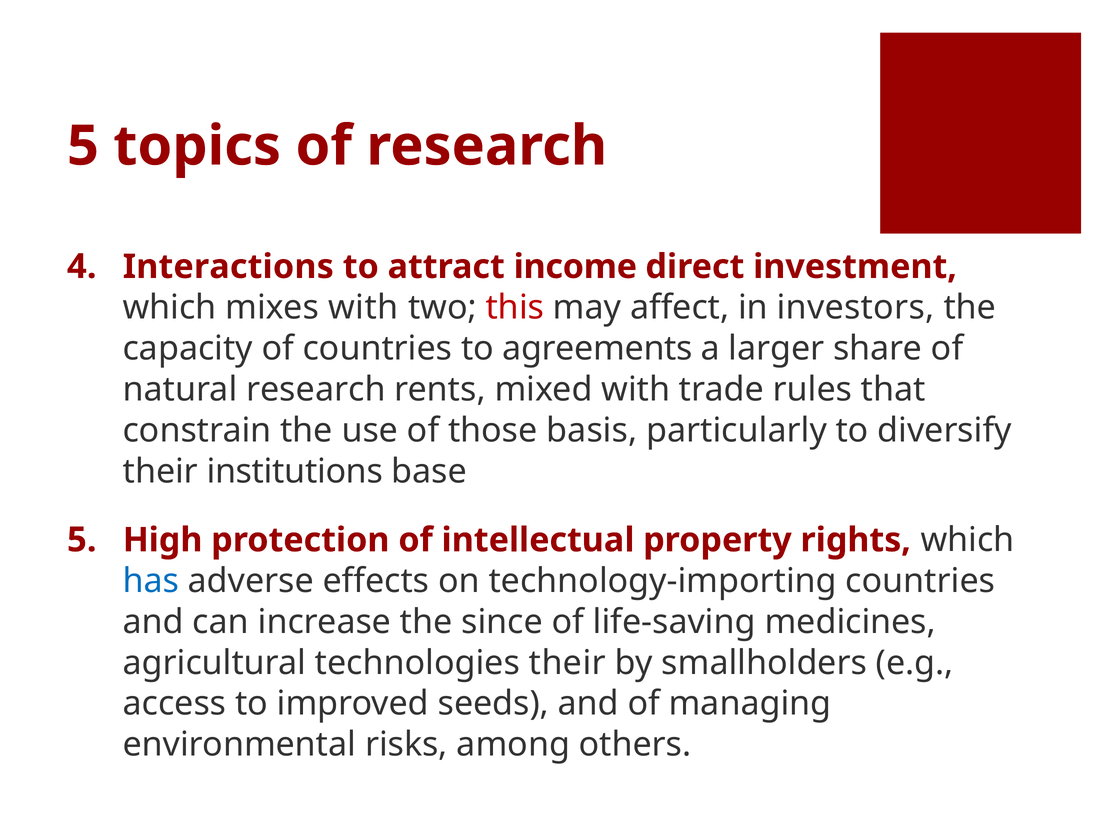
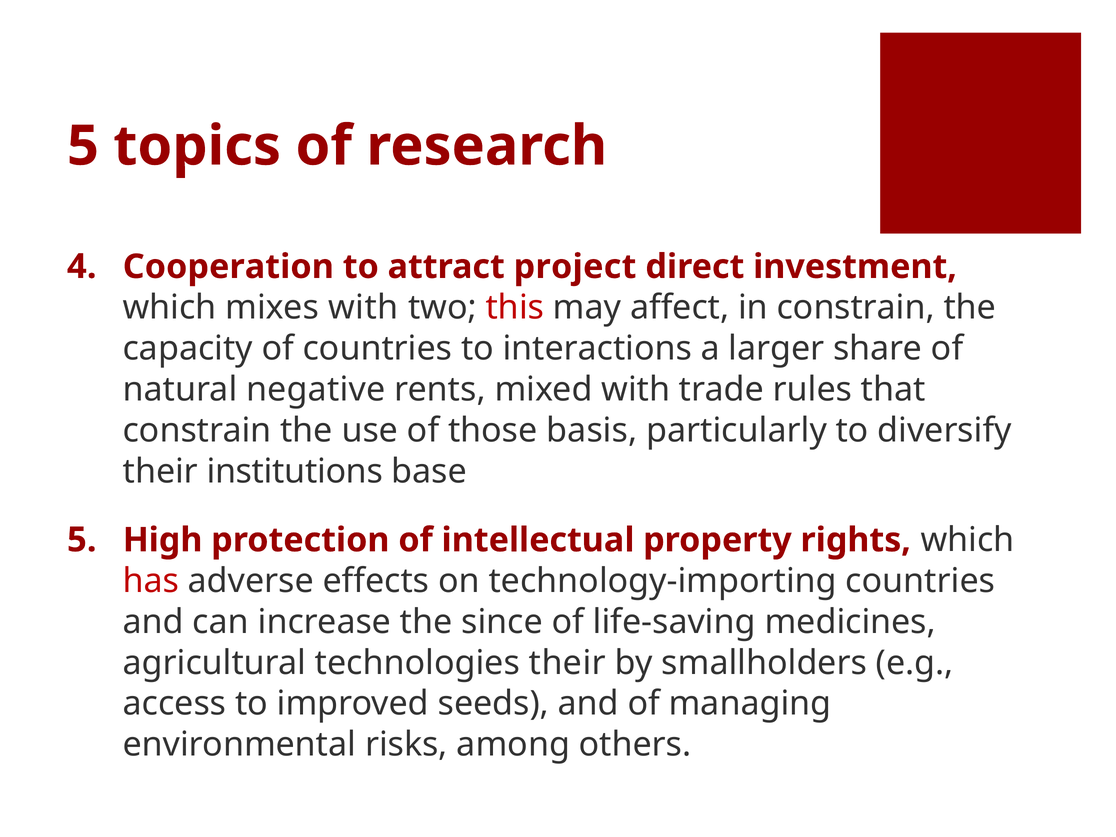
Interactions: Interactions -> Cooperation
income: income -> project
in investors: investors -> constrain
agreements: agreements -> interactions
natural research: research -> negative
has colour: blue -> red
